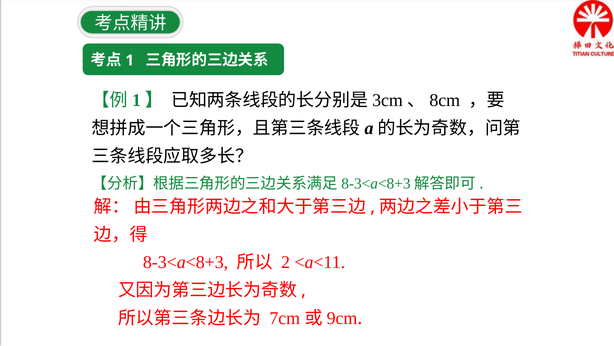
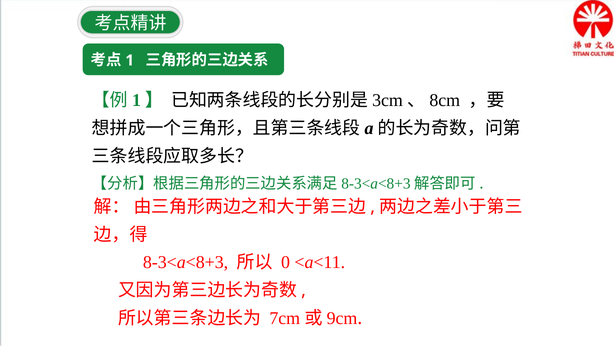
2: 2 -> 0
